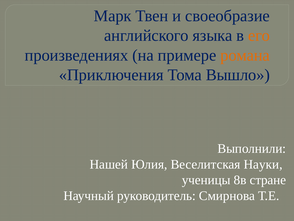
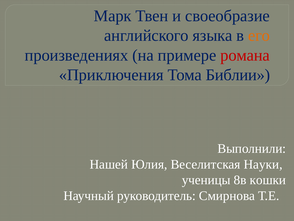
романа colour: orange -> red
Вышло: Вышло -> Библии
стране: стране -> кошки
